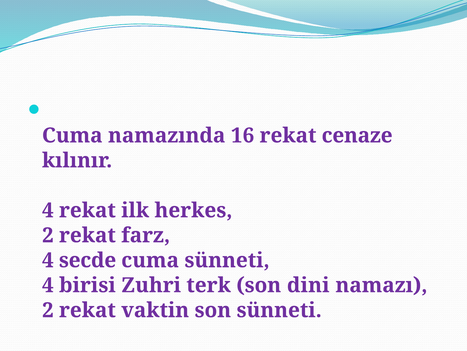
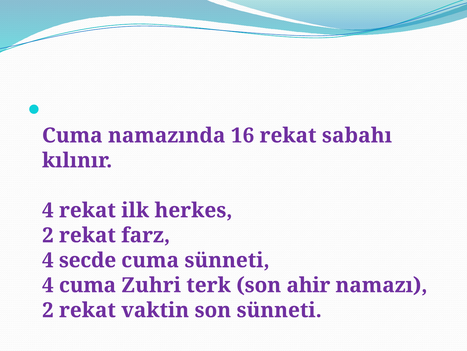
cenaze: cenaze -> sabahı
4 birisi: birisi -> cuma
dini: dini -> ahir
